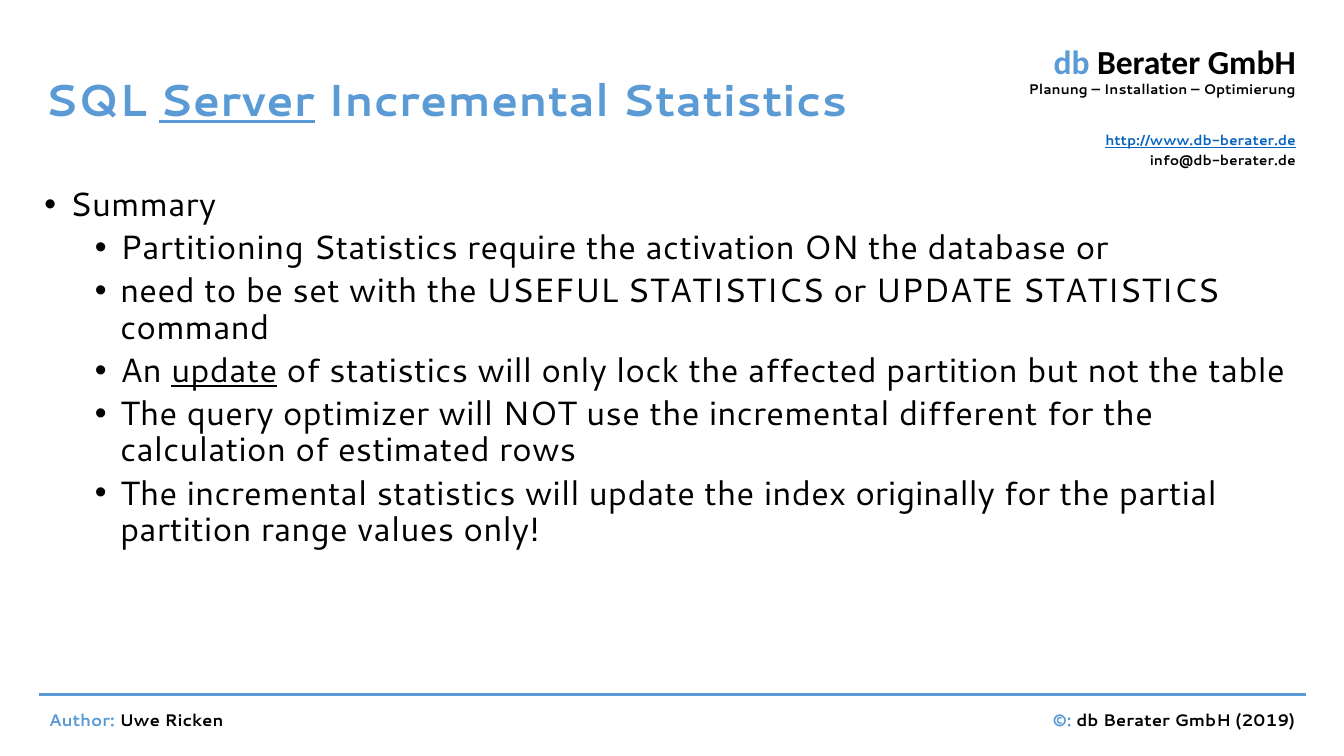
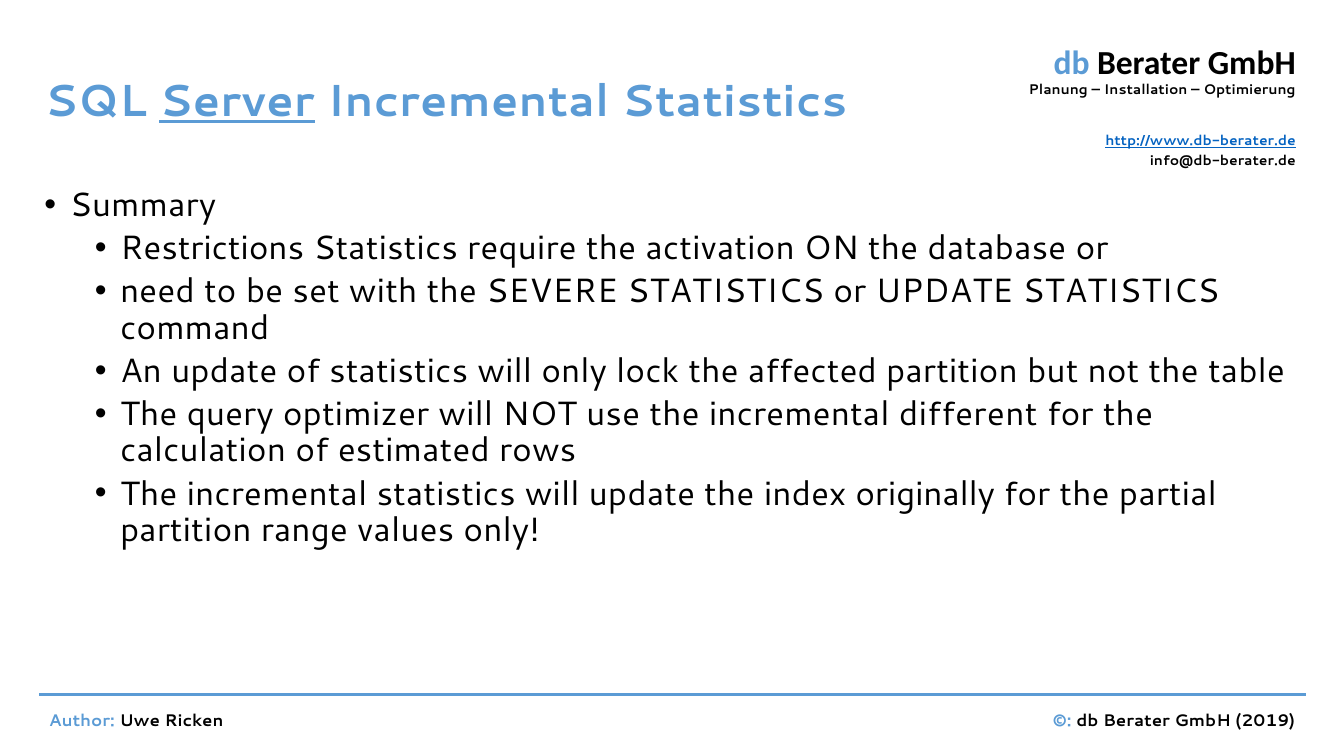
Partitioning: Partitioning -> Restrictions
USEFUL: USEFUL -> SEVERE
update at (224, 371) underline: present -> none
